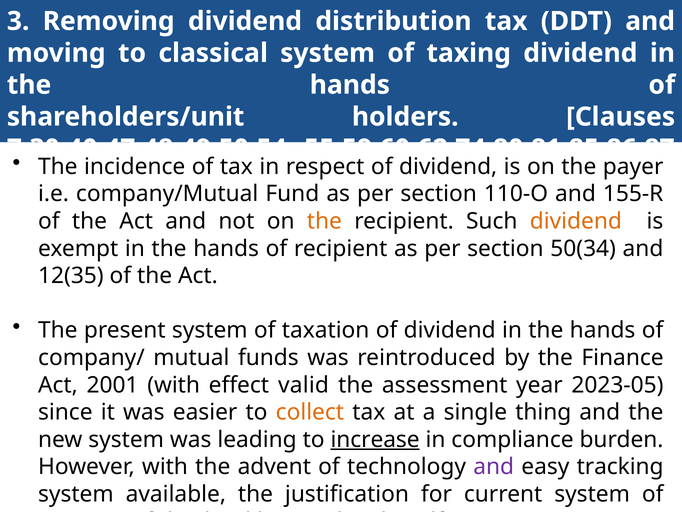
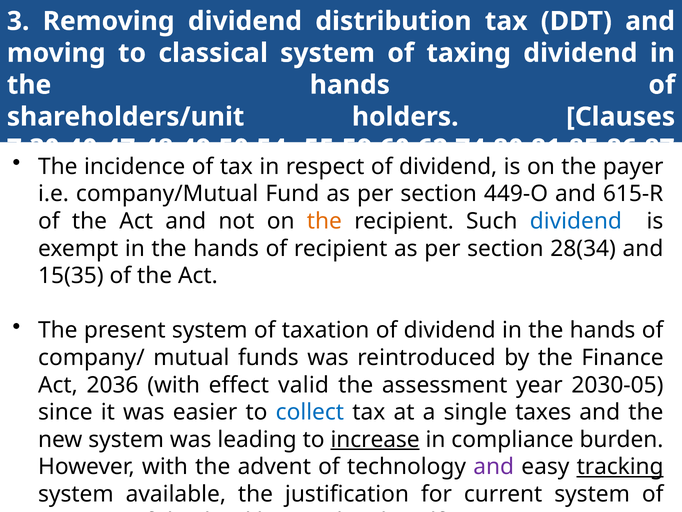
110-O: 110-O -> 449-O
155-R: 155-R -> 615-R
dividend at (576, 221) colour: orange -> blue
50(34: 50(34 -> 28(34
12(35: 12(35 -> 15(35
2001: 2001 -> 2036
2023-05: 2023-05 -> 2030-05
collect colour: orange -> blue
thing: thing -> taxes
tracking underline: none -> present
